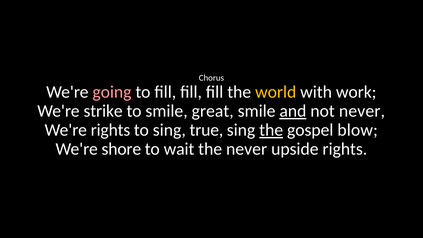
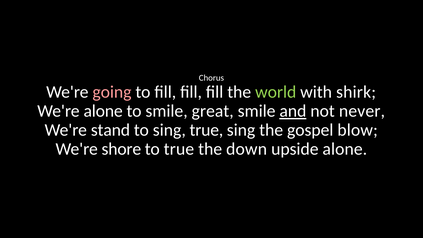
world colour: yellow -> light green
work: work -> shirk
We're strike: strike -> alone
We're rights: rights -> stand
the at (271, 130) underline: present -> none
to wait: wait -> true
the never: never -> down
upside rights: rights -> alone
